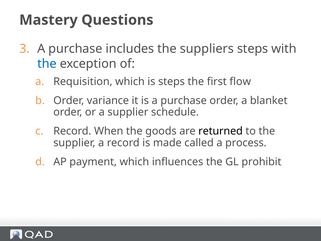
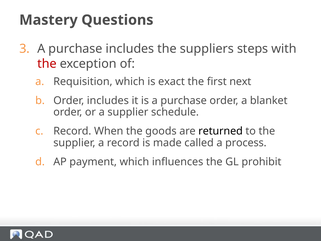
the at (47, 64) colour: blue -> red
is steps: steps -> exact
flow: flow -> next
Order variance: variance -> includes
